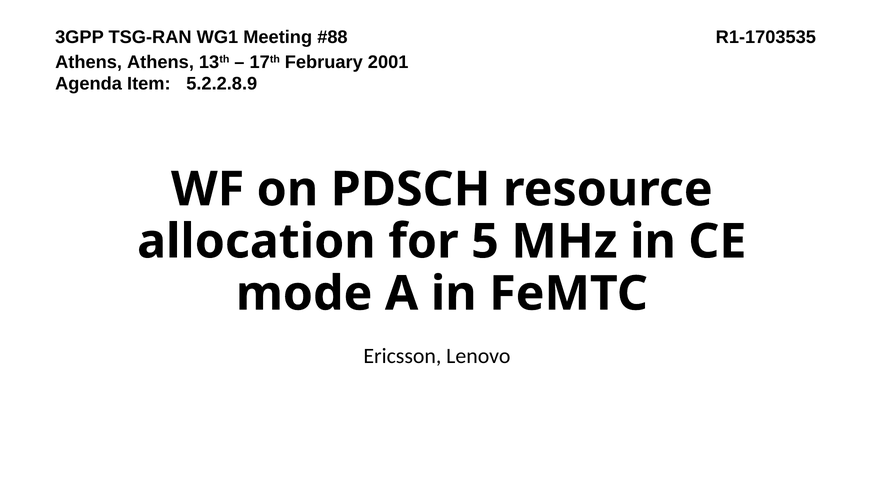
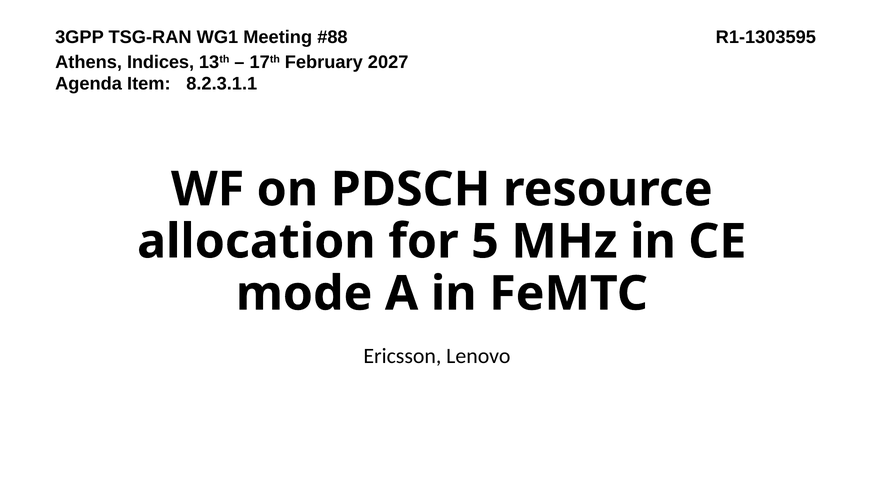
R1-1703535: R1-1703535 -> R1-1303595
Athens Athens: Athens -> Indices
2001: 2001 -> 2027
5.2.2.8.9: 5.2.2.8.9 -> 8.2.3.1.1
